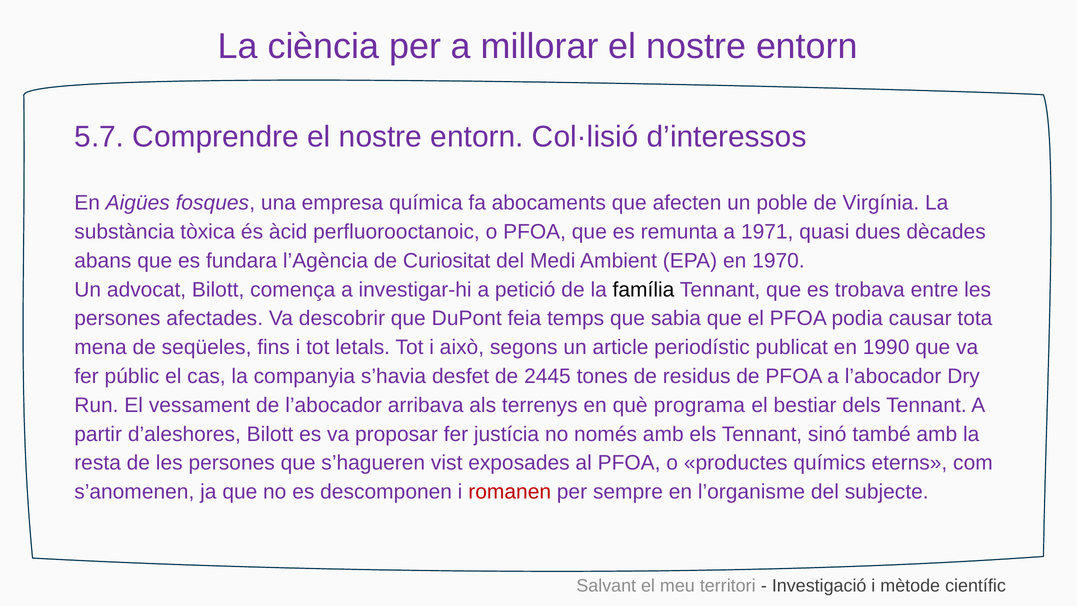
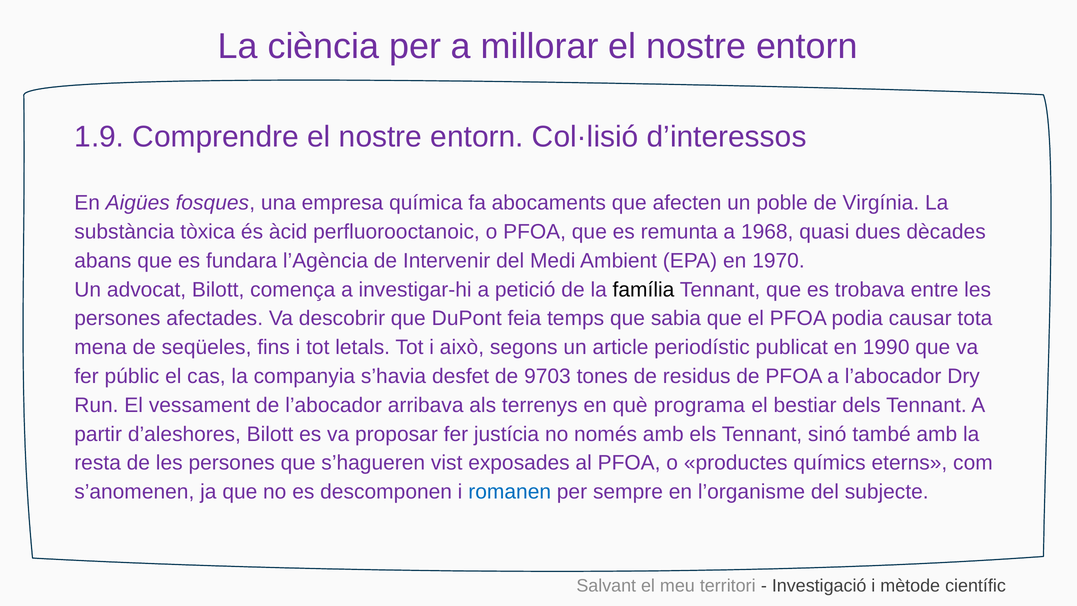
5.7: 5.7 -> 1.9
1971: 1971 -> 1968
Curiositat: Curiositat -> Intervenir
2445: 2445 -> 9703
romanen colour: red -> blue
